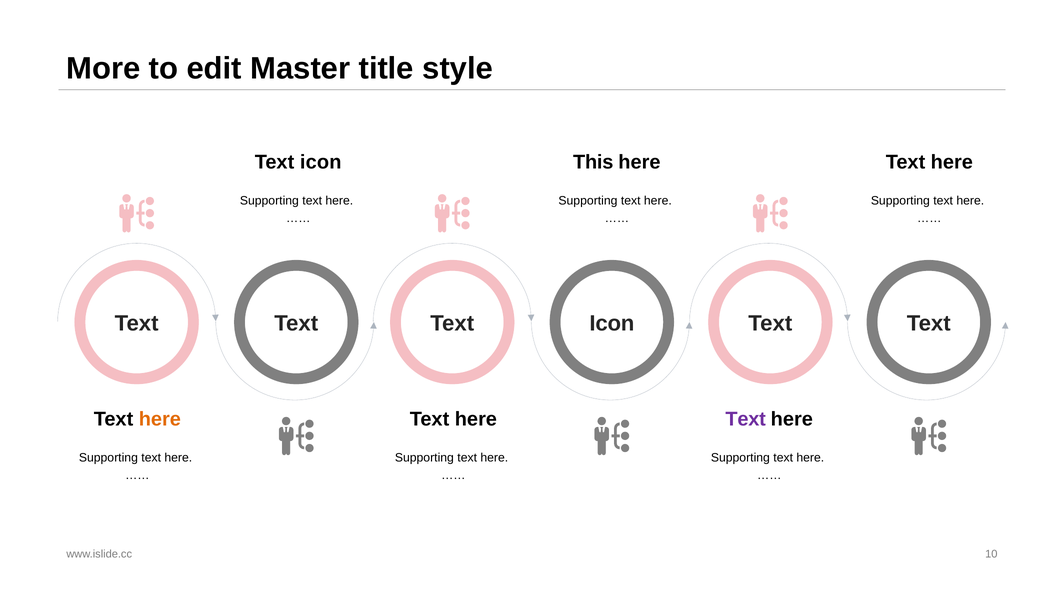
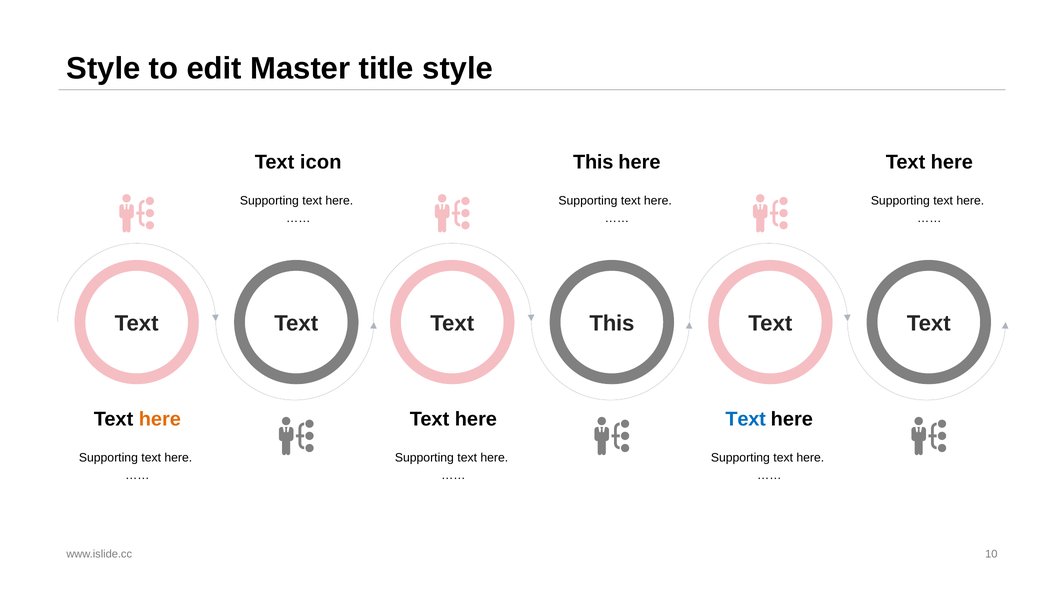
More at (103, 69): More -> Style
Icon at (612, 324): Icon -> This
Text at (746, 420) colour: purple -> blue
